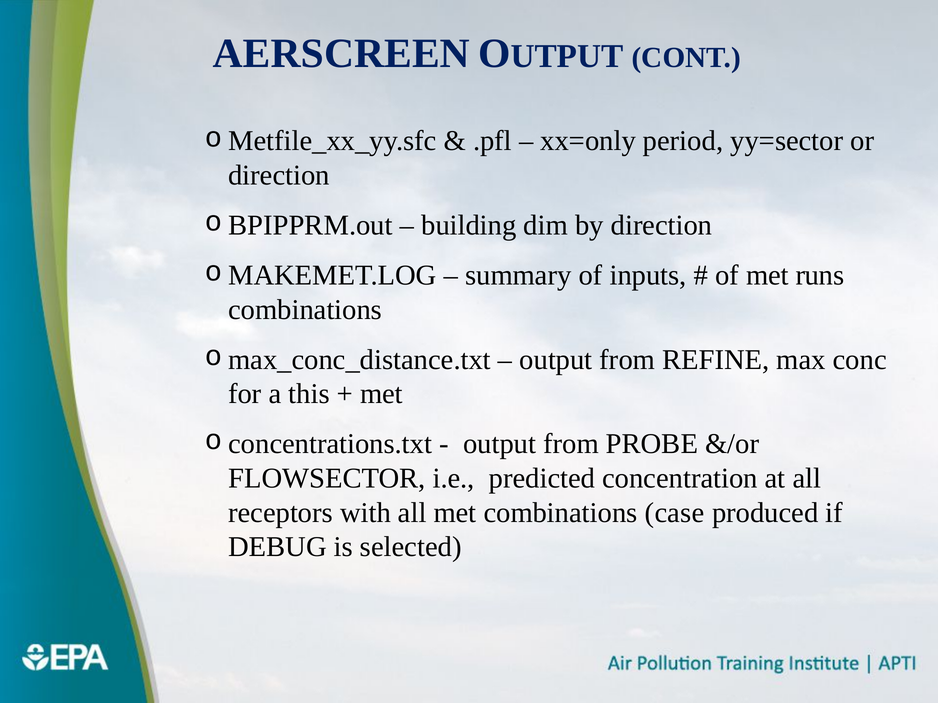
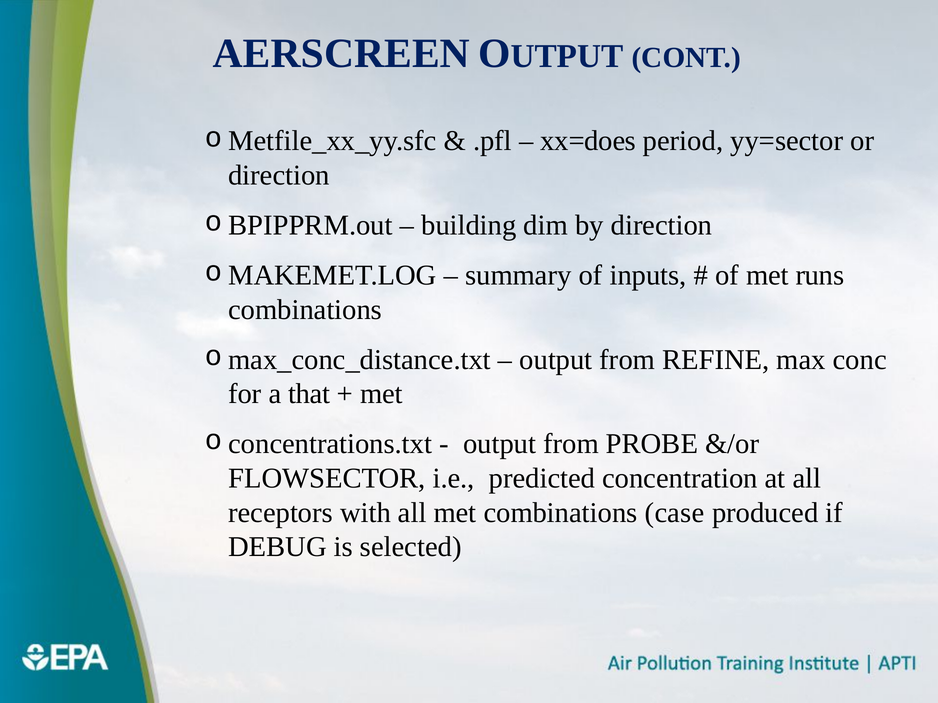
xx=only: xx=only -> xx=does
this: this -> that
